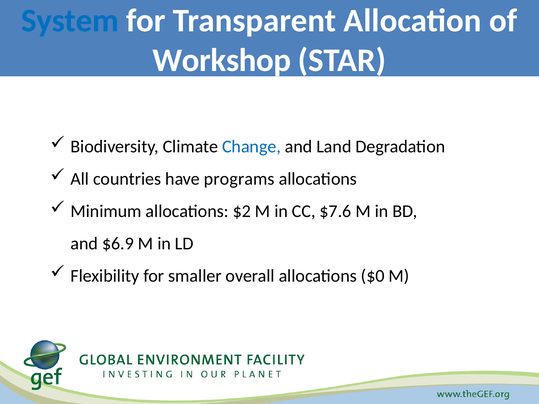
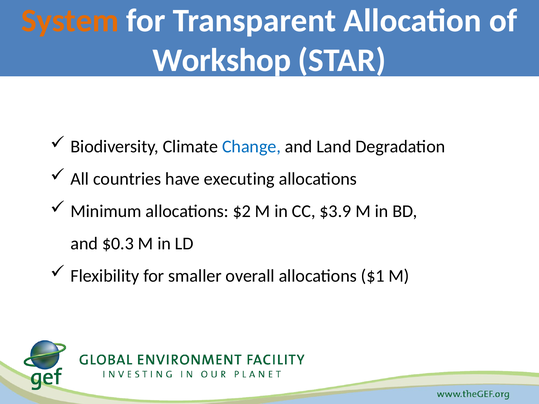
System colour: blue -> orange
programs: programs -> executing
$7.6: $7.6 -> $3.9
$6.9: $6.9 -> $0.3
$0: $0 -> $1
